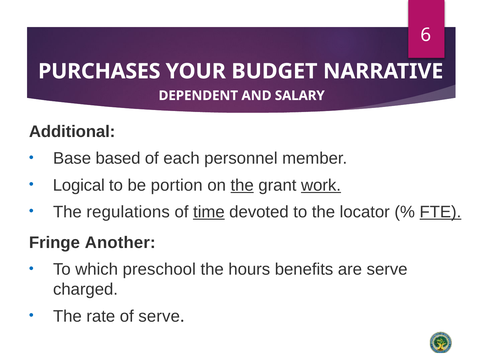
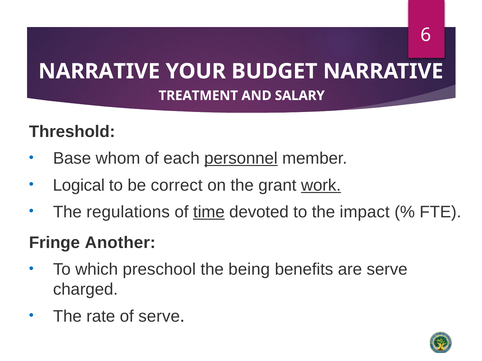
PURCHASES at (99, 71): PURCHASES -> NARRATIVE
DEPENDENT: DEPENDENT -> TREATMENT
Additional: Additional -> Threshold
based: based -> whom
personnel underline: none -> present
portion: portion -> correct
the at (242, 185) underline: present -> none
locator: locator -> impact
FTE underline: present -> none
hours: hours -> being
